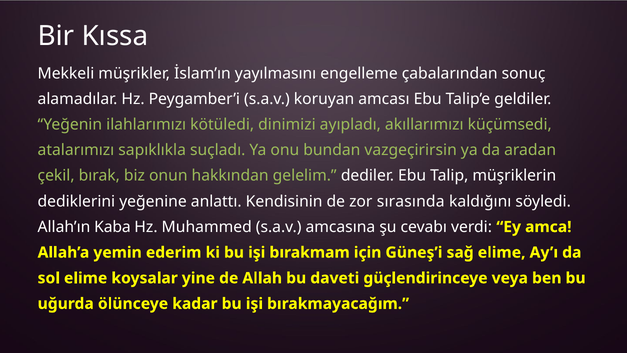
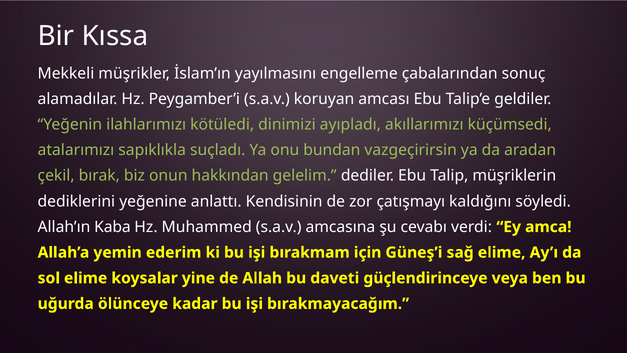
sırasında: sırasında -> çatışmayı
